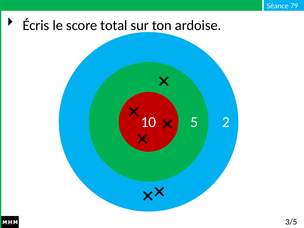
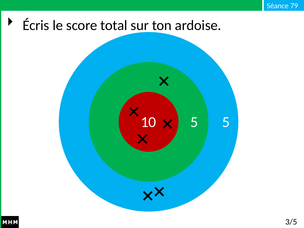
5 2: 2 -> 5
